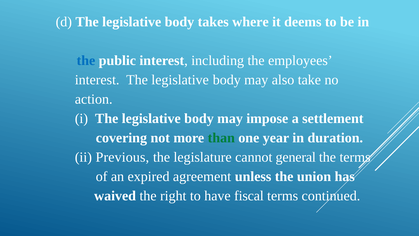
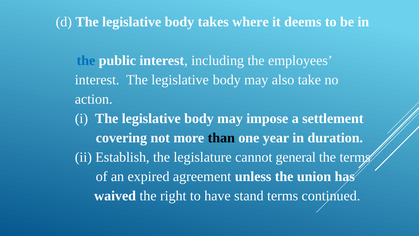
than colour: green -> black
Previous: Previous -> Establish
fiscal: fiscal -> stand
